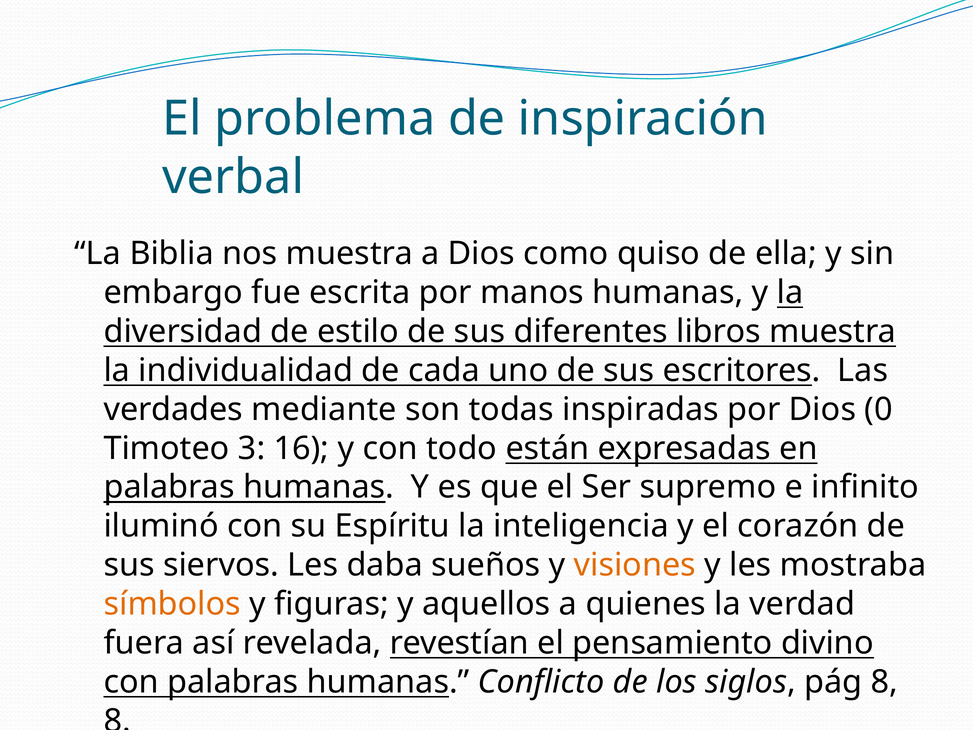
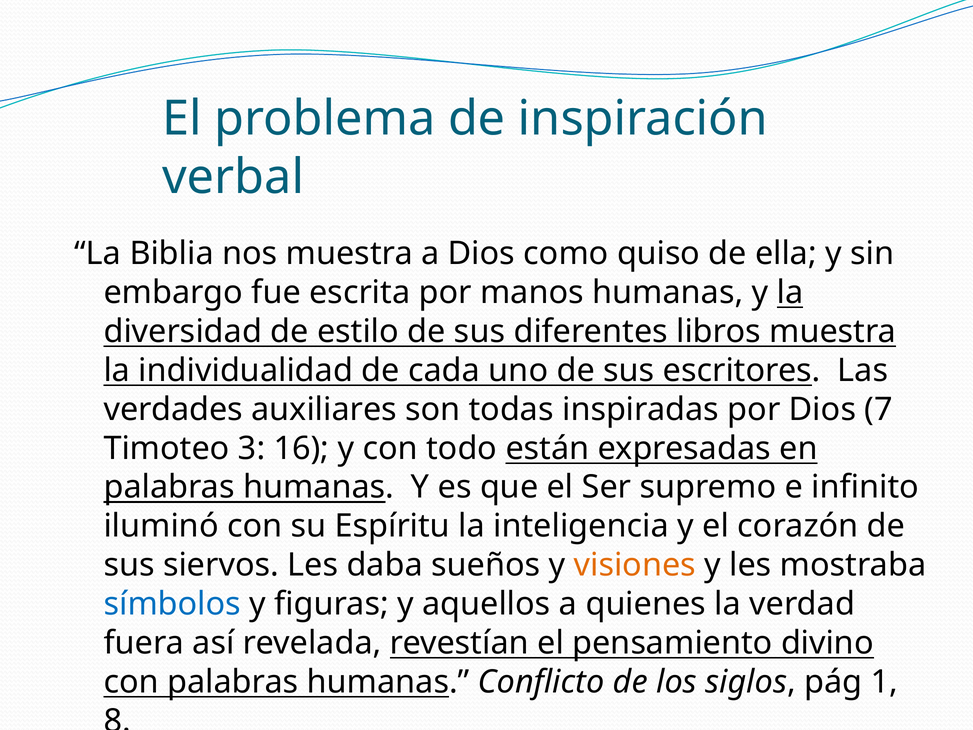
mediante: mediante -> auxiliares
0: 0 -> 7
símbolos colour: orange -> blue
pág 8: 8 -> 1
